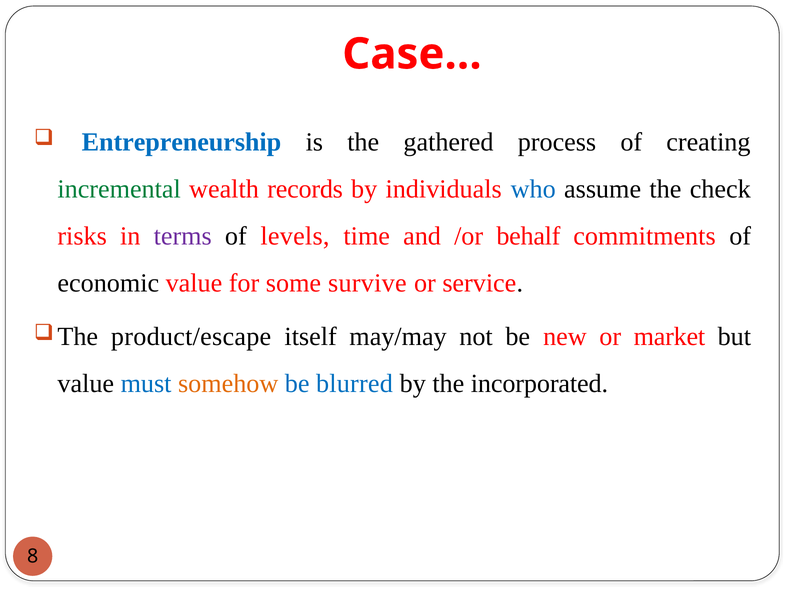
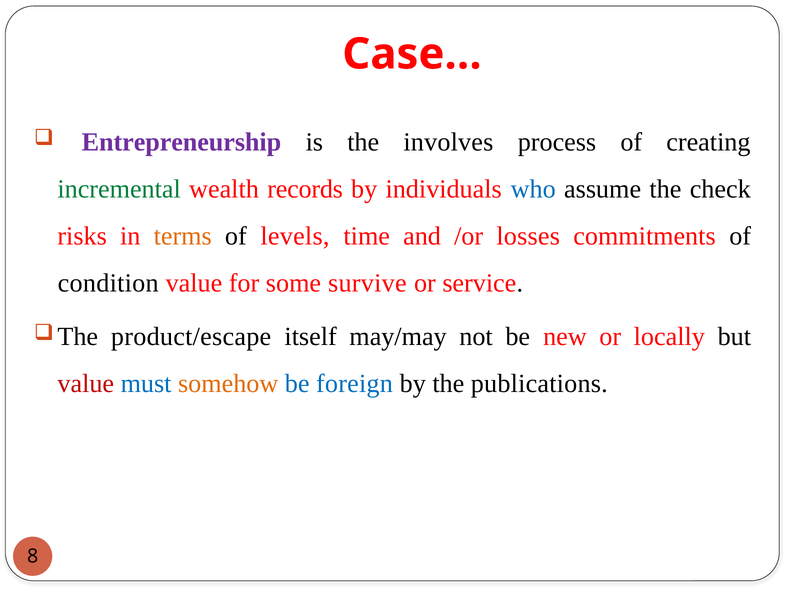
Entrepreneurship colour: blue -> purple
gathered: gathered -> involves
terms colour: purple -> orange
behalf: behalf -> losses
economic: economic -> condition
market: market -> locally
value at (86, 384) colour: black -> red
blurred: blurred -> foreign
incorporated: incorporated -> publications
